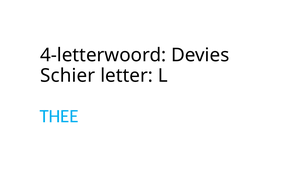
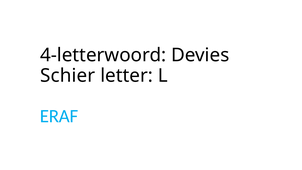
THEE: THEE -> ERAF
